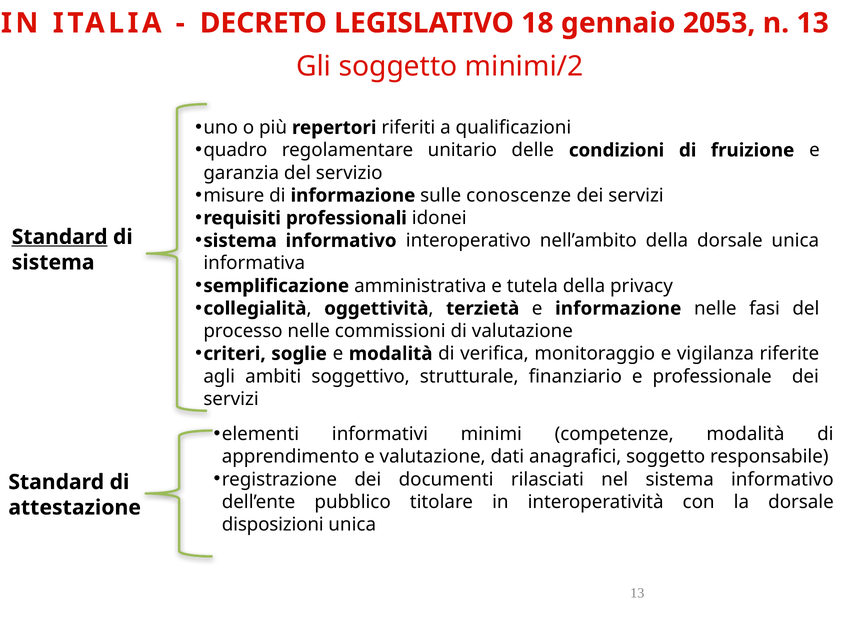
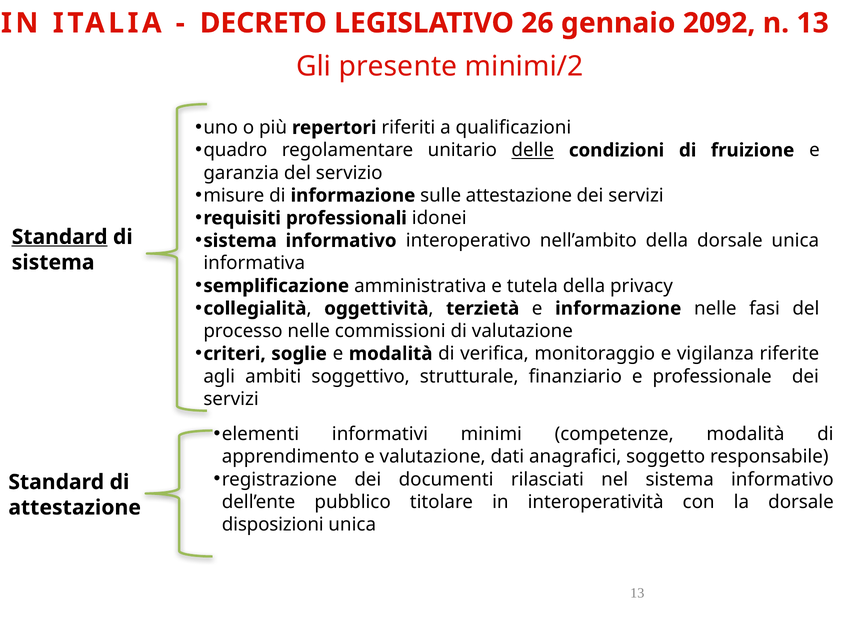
18: 18 -> 26
2053: 2053 -> 2092
Gli soggetto: soggetto -> presente
delle underline: none -> present
sulle conoscenze: conoscenze -> attestazione
